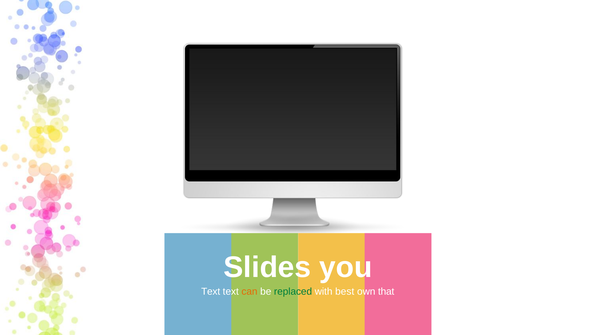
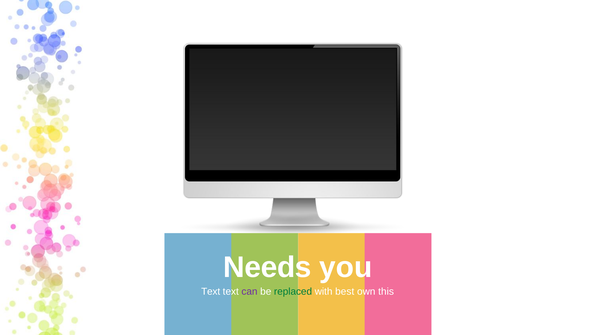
Slides: Slides -> Needs
can colour: orange -> purple
that: that -> this
